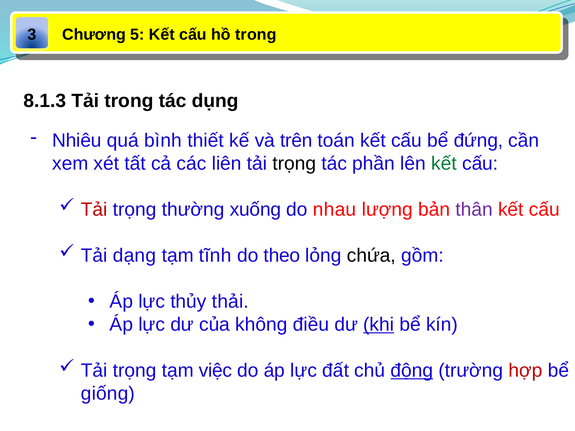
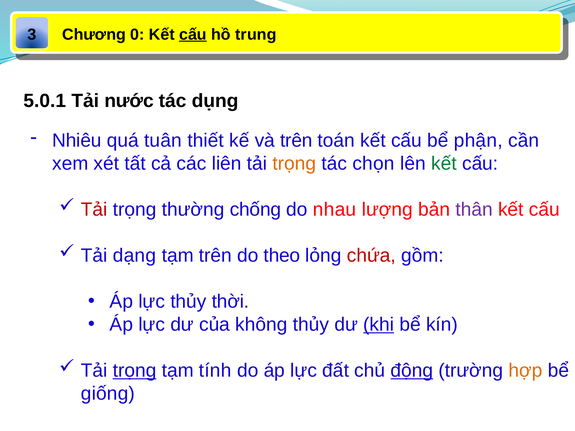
5: 5 -> 0
cấu at (193, 34) underline: none -> present
hồ trong: trong -> trung
8.1.3: 8.1.3 -> 5.0.1
Tải trong: trong -> nước
bình: bình -> tuân
đứng: đứng -> phận
trọng at (294, 164) colour: black -> orange
phần: phần -> chọn
xuống: xuống -> chống
tạm tĩnh: tĩnh -> trên
chứa colour: black -> red
thải: thải -> thời
không điều: điều -> thủy
trọng at (135, 371) underline: none -> present
việc: việc -> tính
hợp colour: red -> orange
